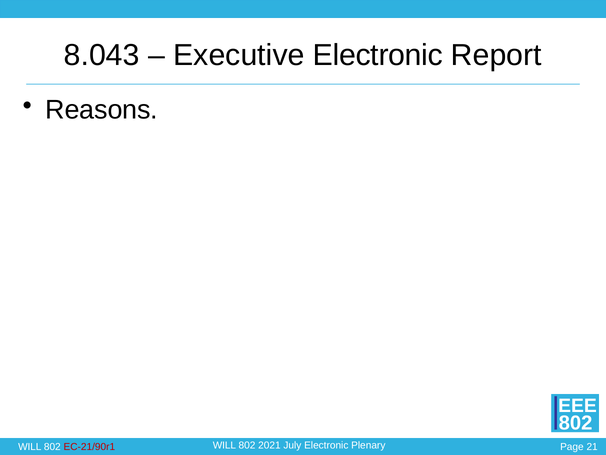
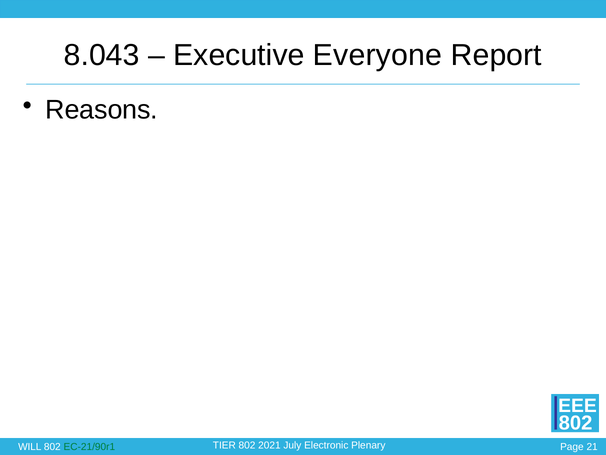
Executive Electronic: Electronic -> Everyone
WILL at (224, 445): WILL -> TIER
EC-21/90r1 colour: red -> green
